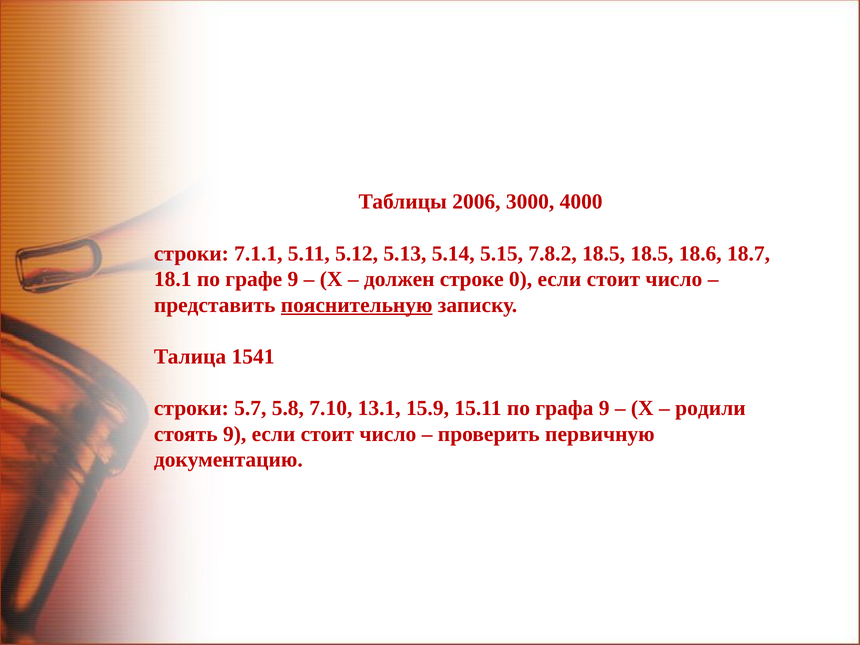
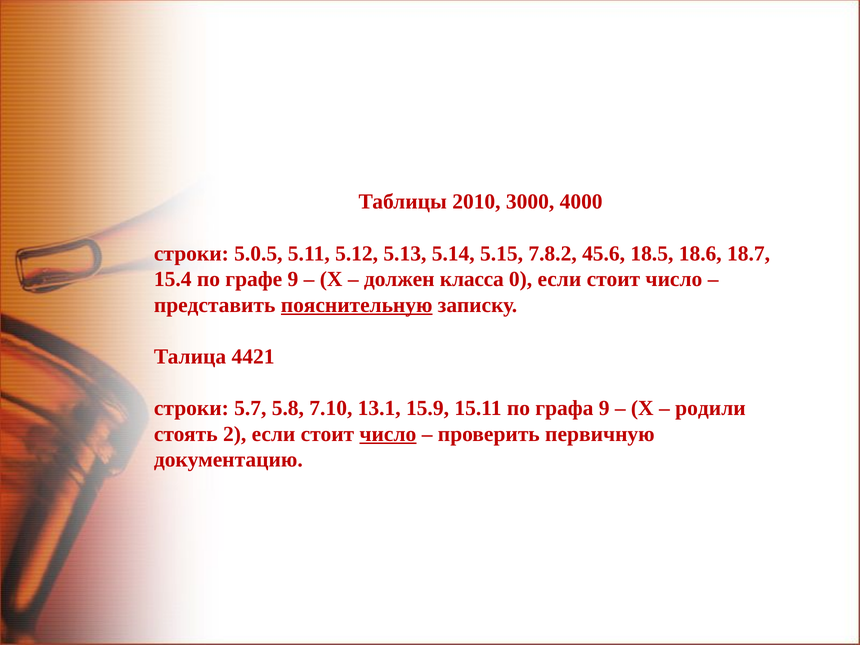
2006: 2006 -> 2010
7.1.1: 7.1.1 -> 5.0.5
7.8.2 18.5: 18.5 -> 45.6
18.1: 18.1 -> 15.4
строке: строке -> класса
1541: 1541 -> 4421
стоять 9: 9 -> 2
число at (388, 434) underline: none -> present
